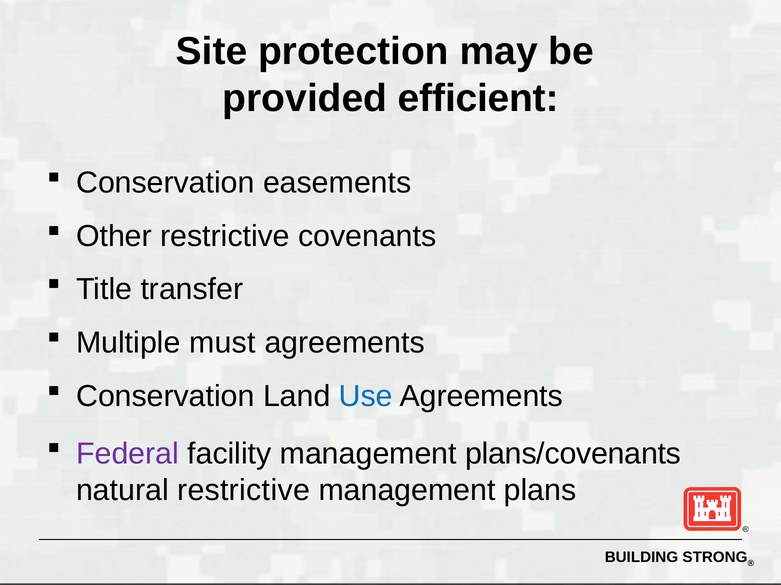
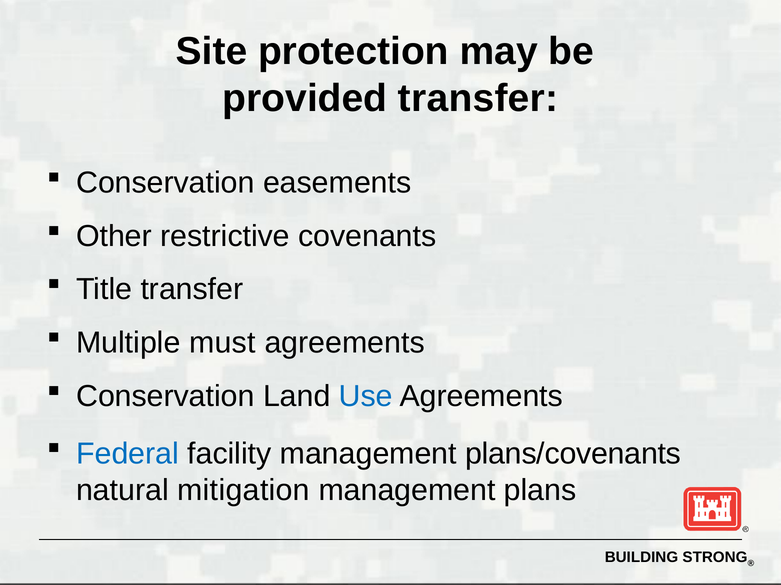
provided efficient: efficient -> transfer
Federal colour: purple -> blue
natural restrictive: restrictive -> mitigation
